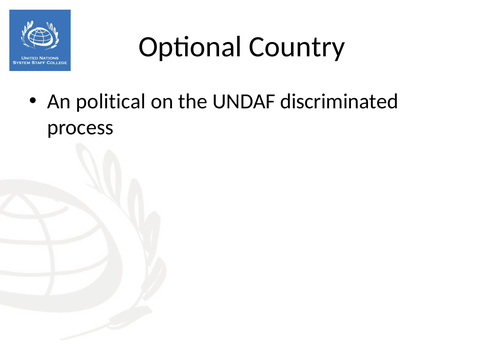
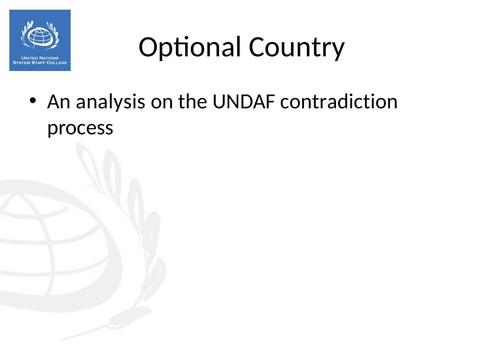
political: political -> analysis
discriminated: discriminated -> contradiction
